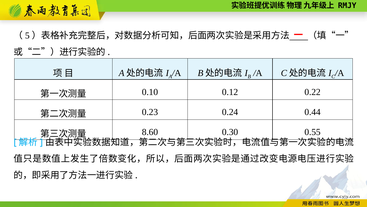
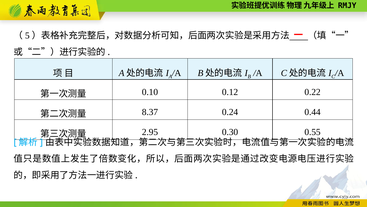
0.23: 0.23 -> 8.37
8.60: 8.60 -> 2.95
